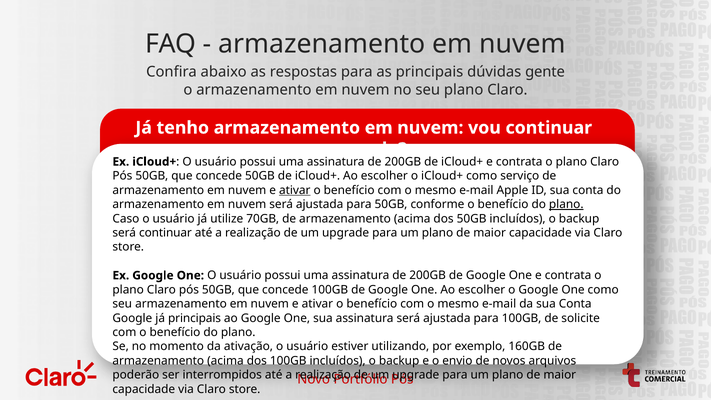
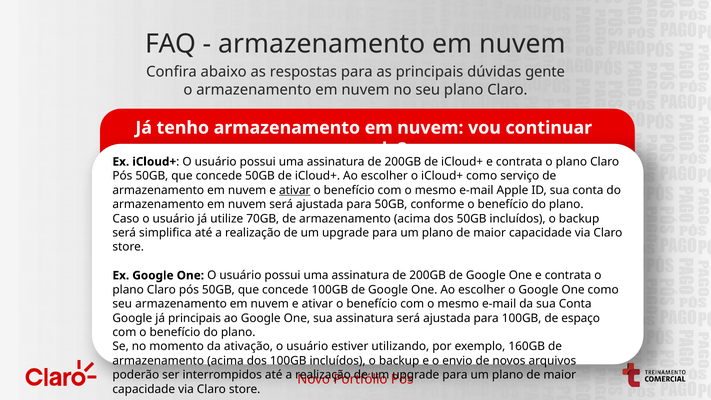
plano at (566, 204) underline: present -> none
será continuar: continuar -> simplifica
solicite: solicite -> espaço
